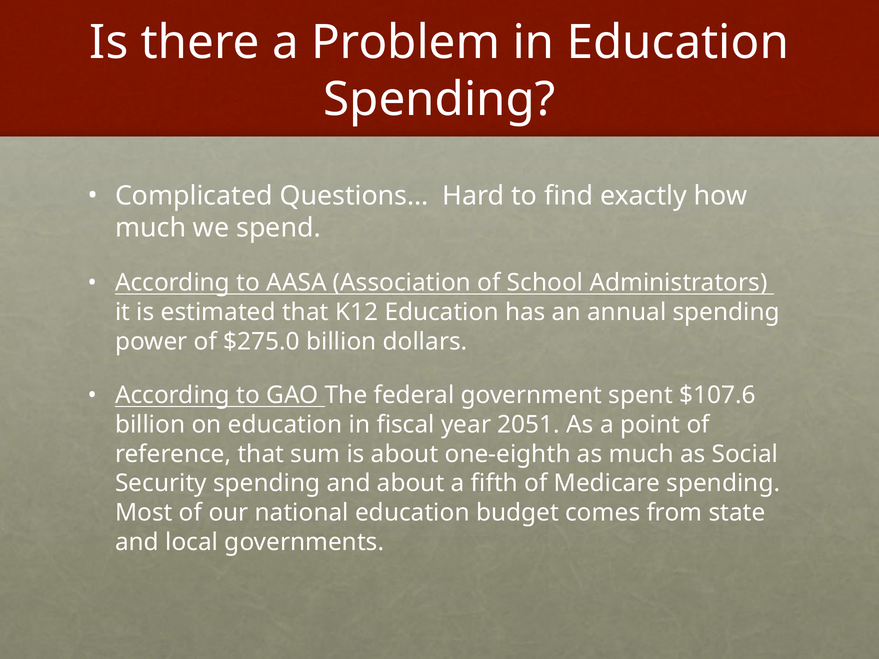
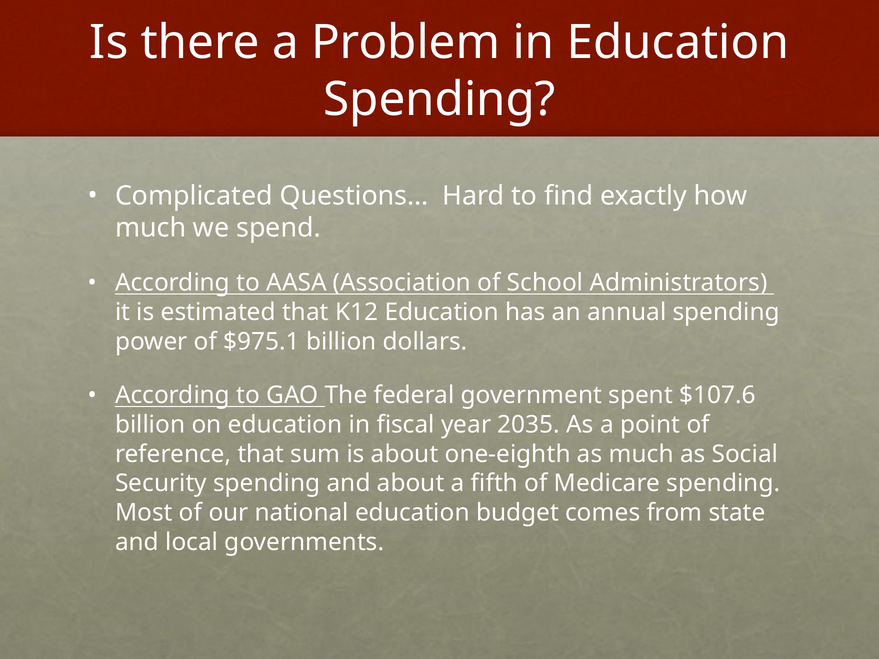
$275.0: $275.0 -> $975.1
2051: 2051 -> 2035
